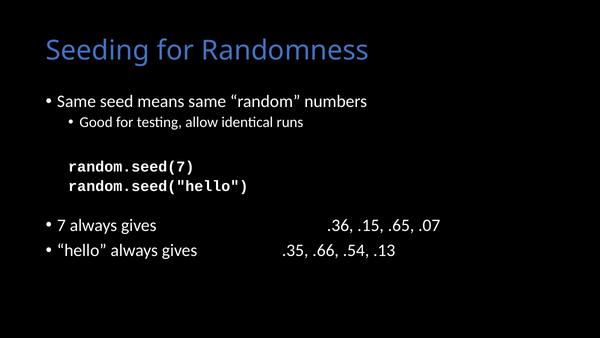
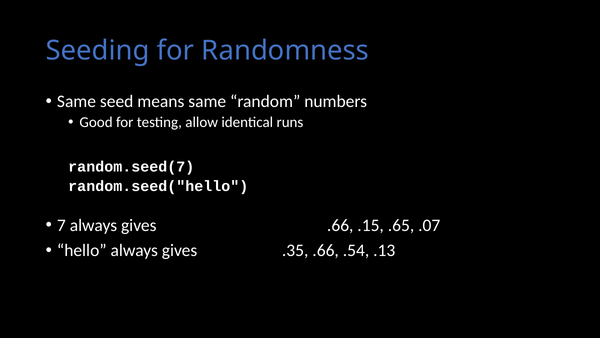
gives .36: .36 -> .66
